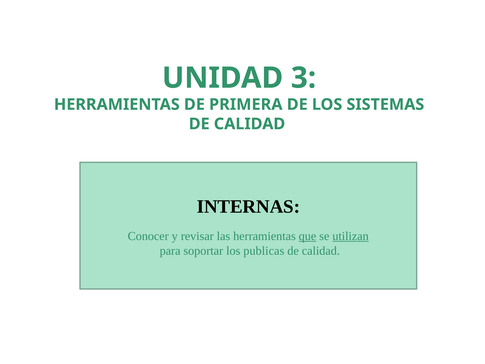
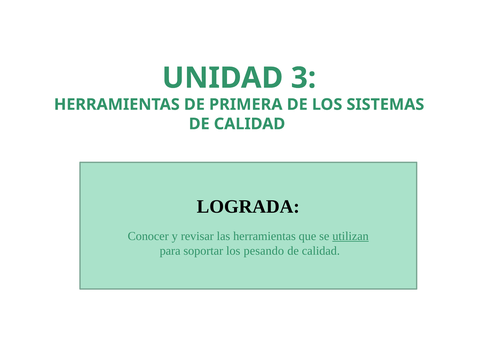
INTERNAS: INTERNAS -> LOGRADA
que underline: present -> none
publicas: publicas -> pesando
